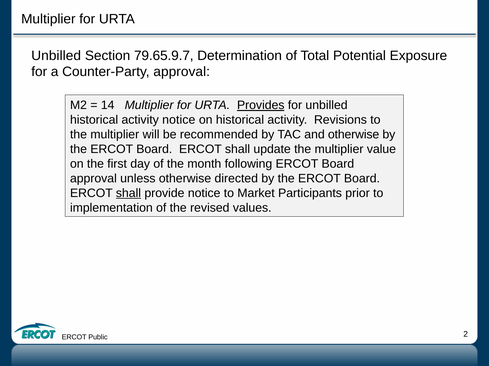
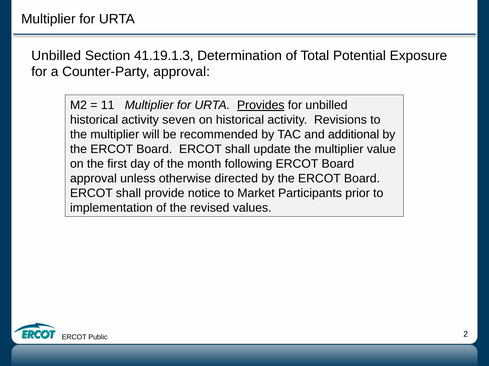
79.65.9.7: 79.65.9.7 -> 41.19.1.3
14: 14 -> 11
activity notice: notice -> seven
and otherwise: otherwise -> additional
shall at (128, 194) underline: present -> none
